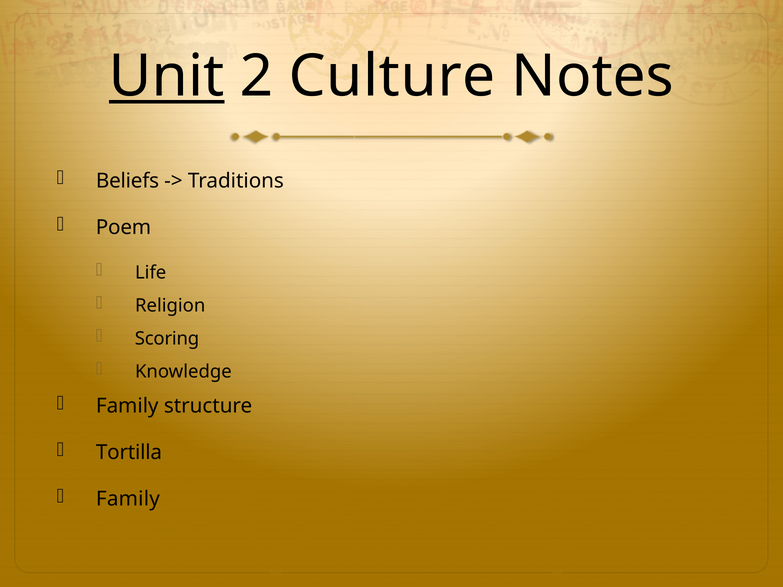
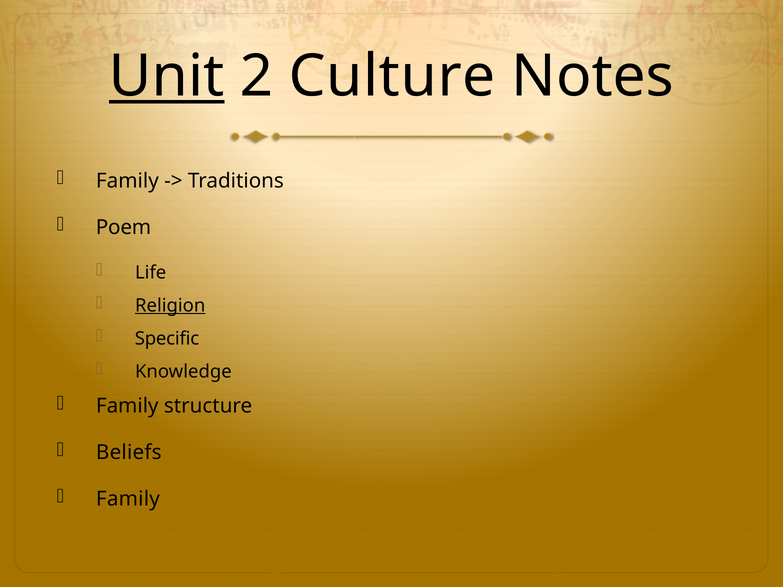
Beliefs at (128, 181): Beliefs -> Family
Religion underline: none -> present
Scoring: Scoring -> Specific
Tortilla: Tortilla -> Beliefs
